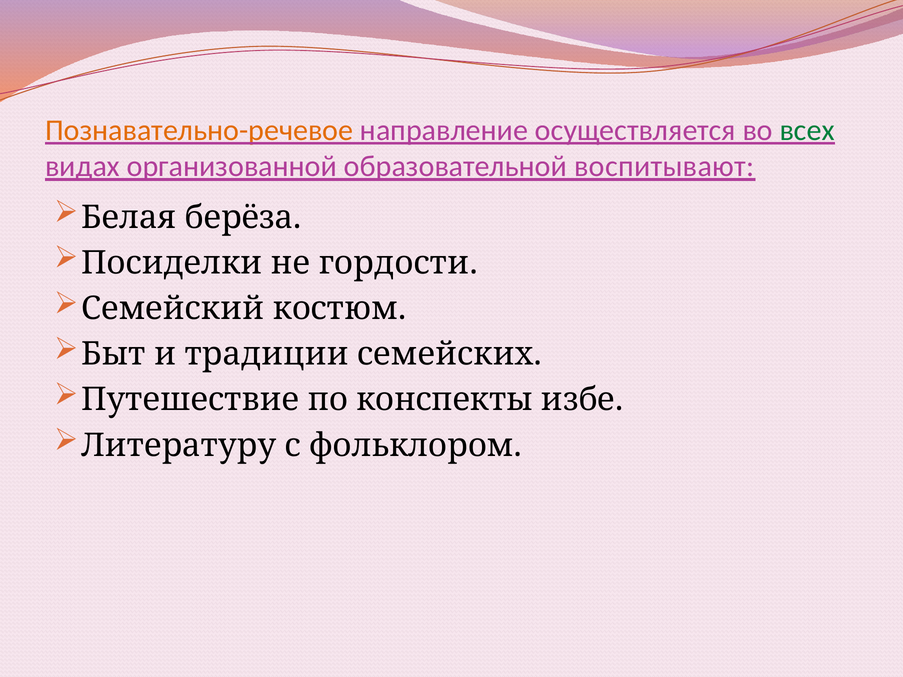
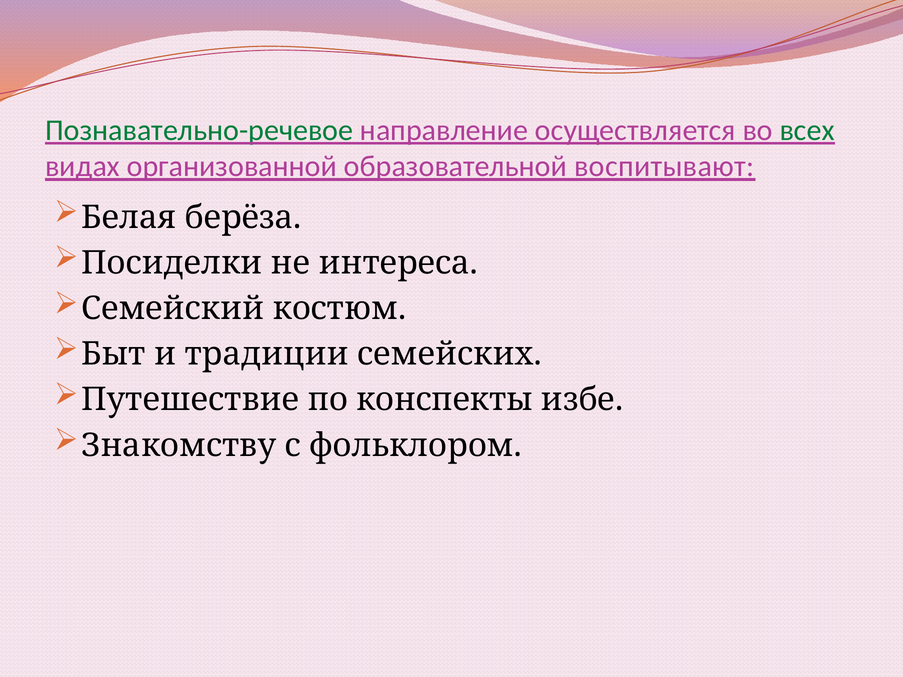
Познавательно-речевое colour: orange -> green
гордости: гордости -> интереса
Литературу: Литературу -> Знакомству
